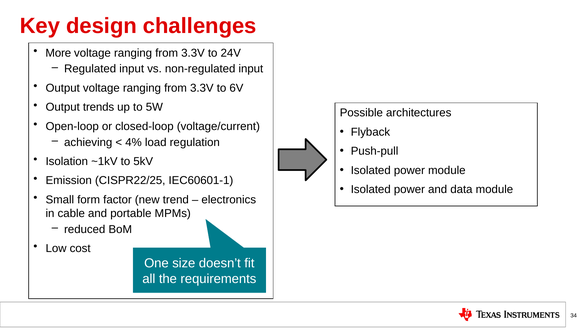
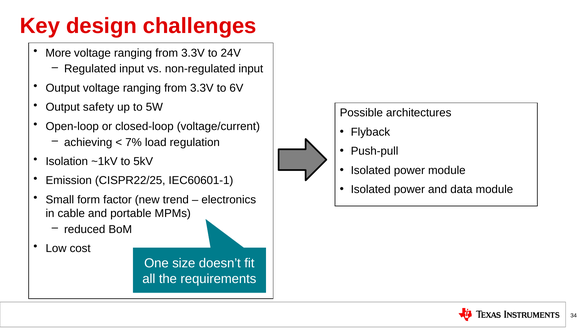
trends: trends -> safety
4%: 4% -> 7%
